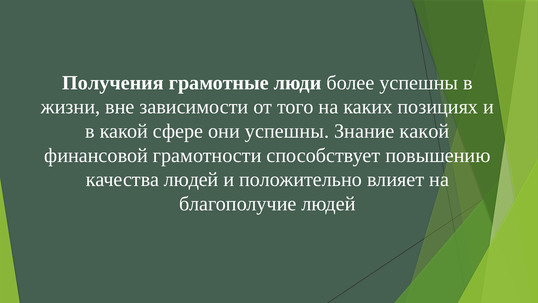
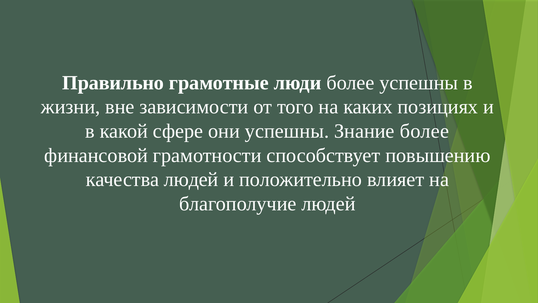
Получения: Получения -> Правильно
Знание какой: какой -> более
